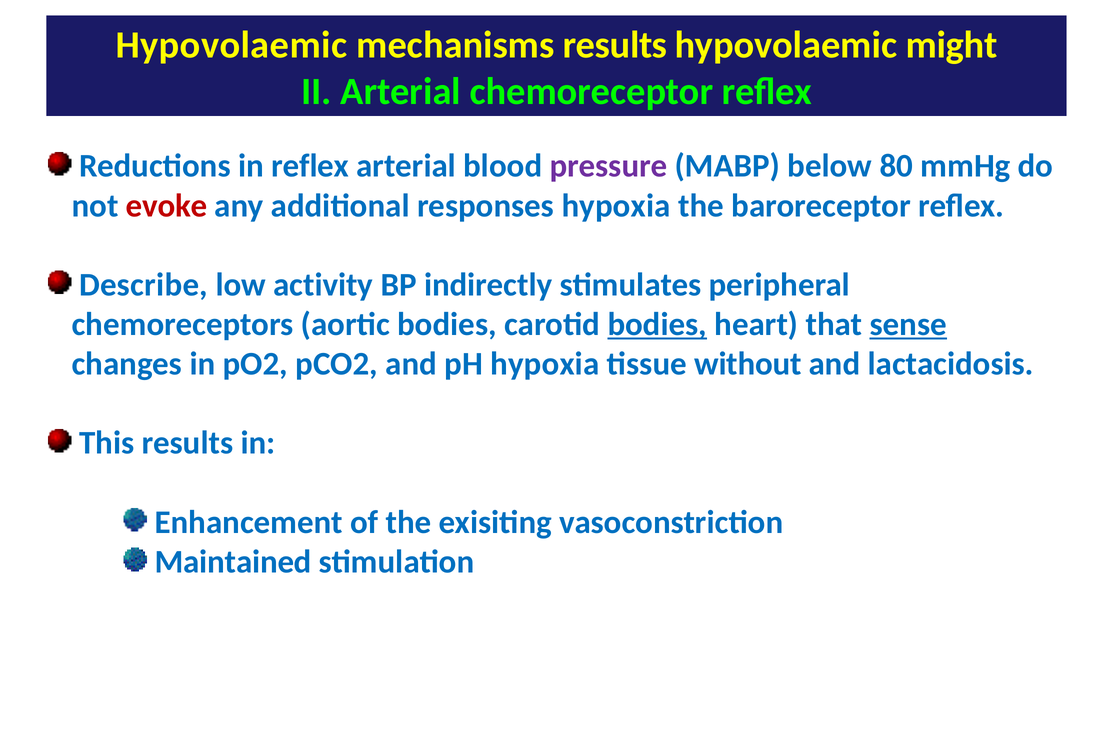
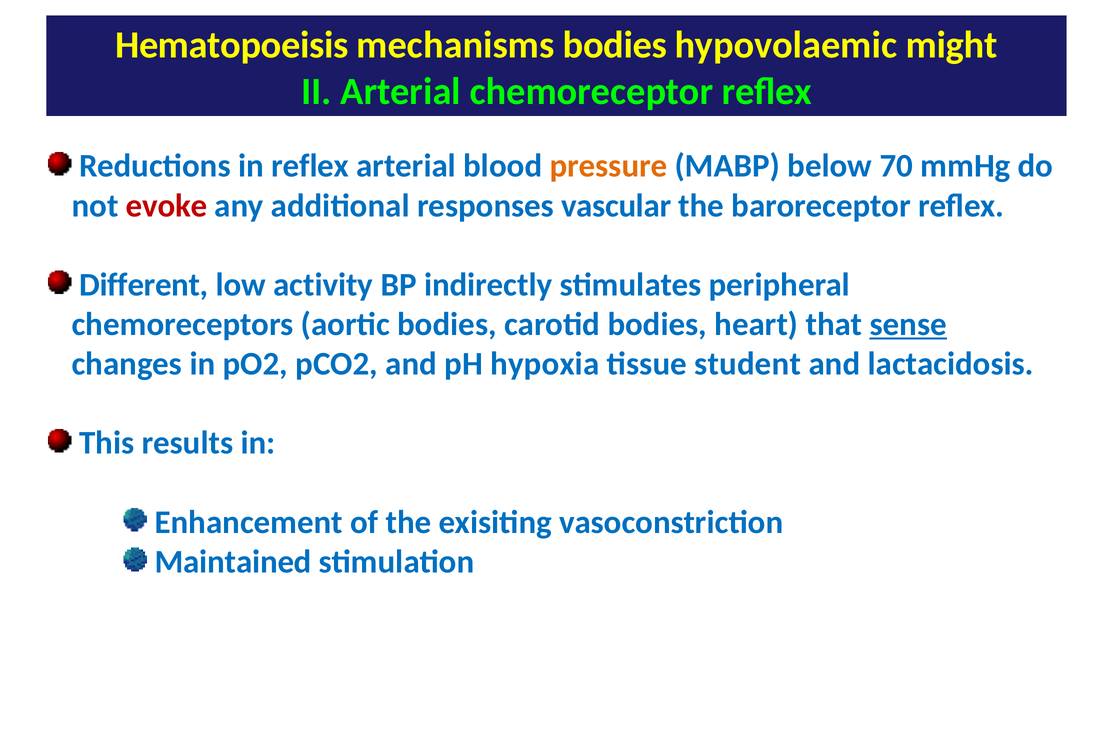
Hypovolaemic at (231, 45): Hypovolaemic -> Hematopoeisis
mechanisms results: results -> bodies
pressure colour: purple -> orange
80: 80 -> 70
responses hypoxia: hypoxia -> vascular
Describe: Describe -> Different
bodies at (657, 324) underline: present -> none
without: without -> student
